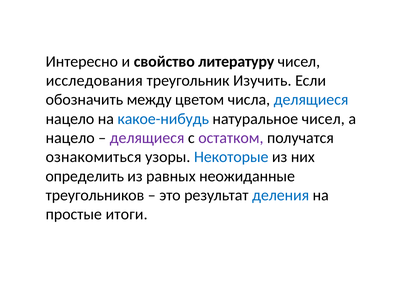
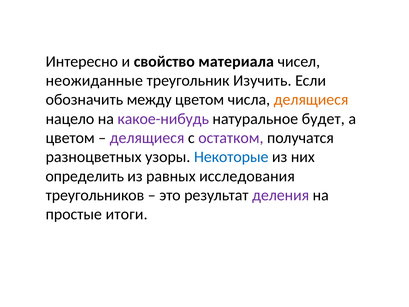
литературу: литературу -> материала
исследования: исследования -> неожиданные
делящиеся at (311, 100) colour: blue -> orange
какое-нибудь colour: blue -> purple
натуральное чисел: чисел -> будет
нацело at (70, 138): нацело -> цветом
ознакомиться: ознакомиться -> разноцветных
неожиданные: неожиданные -> исследования
деления colour: blue -> purple
